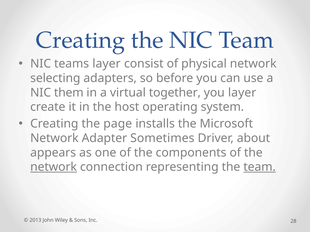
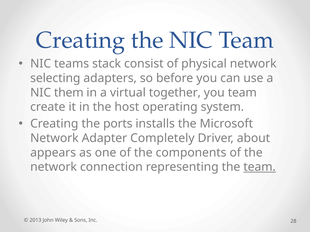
teams layer: layer -> stack
you layer: layer -> team
page: page -> ports
Sometimes: Sometimes -> Completely
network at (54, 167) underline: present -> none
